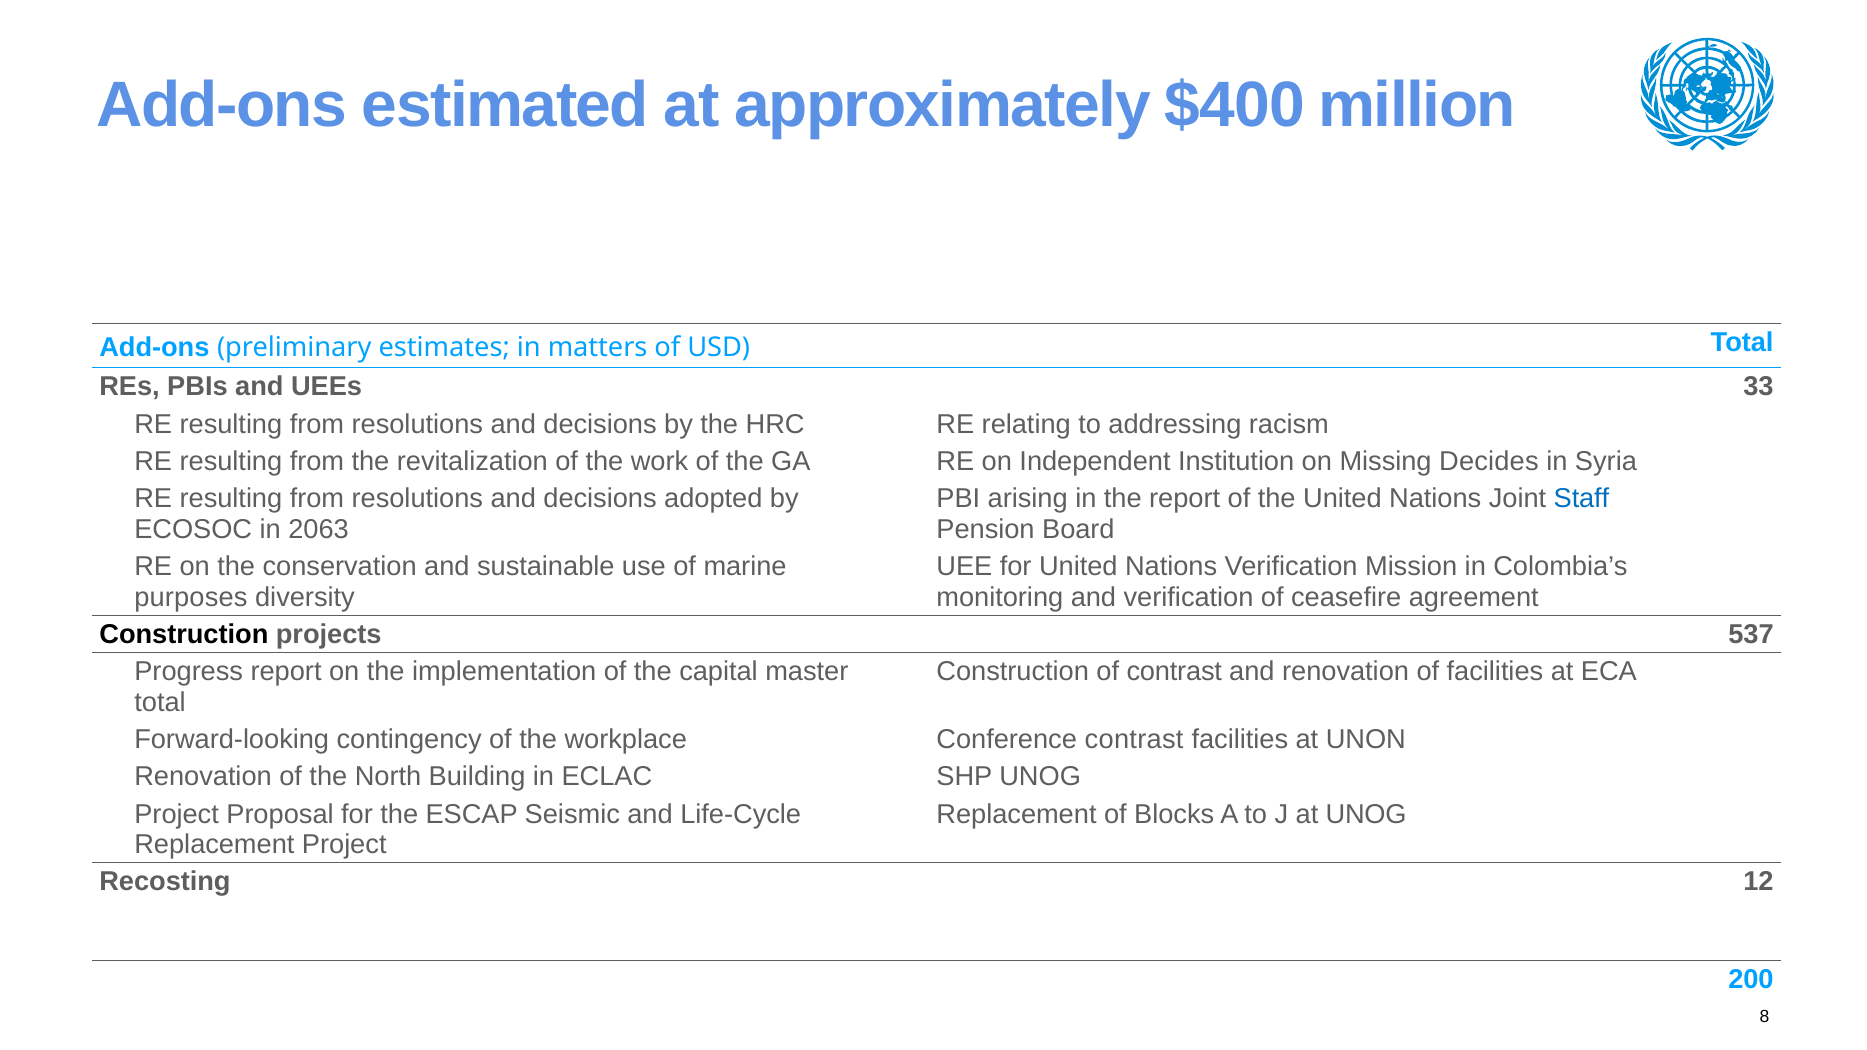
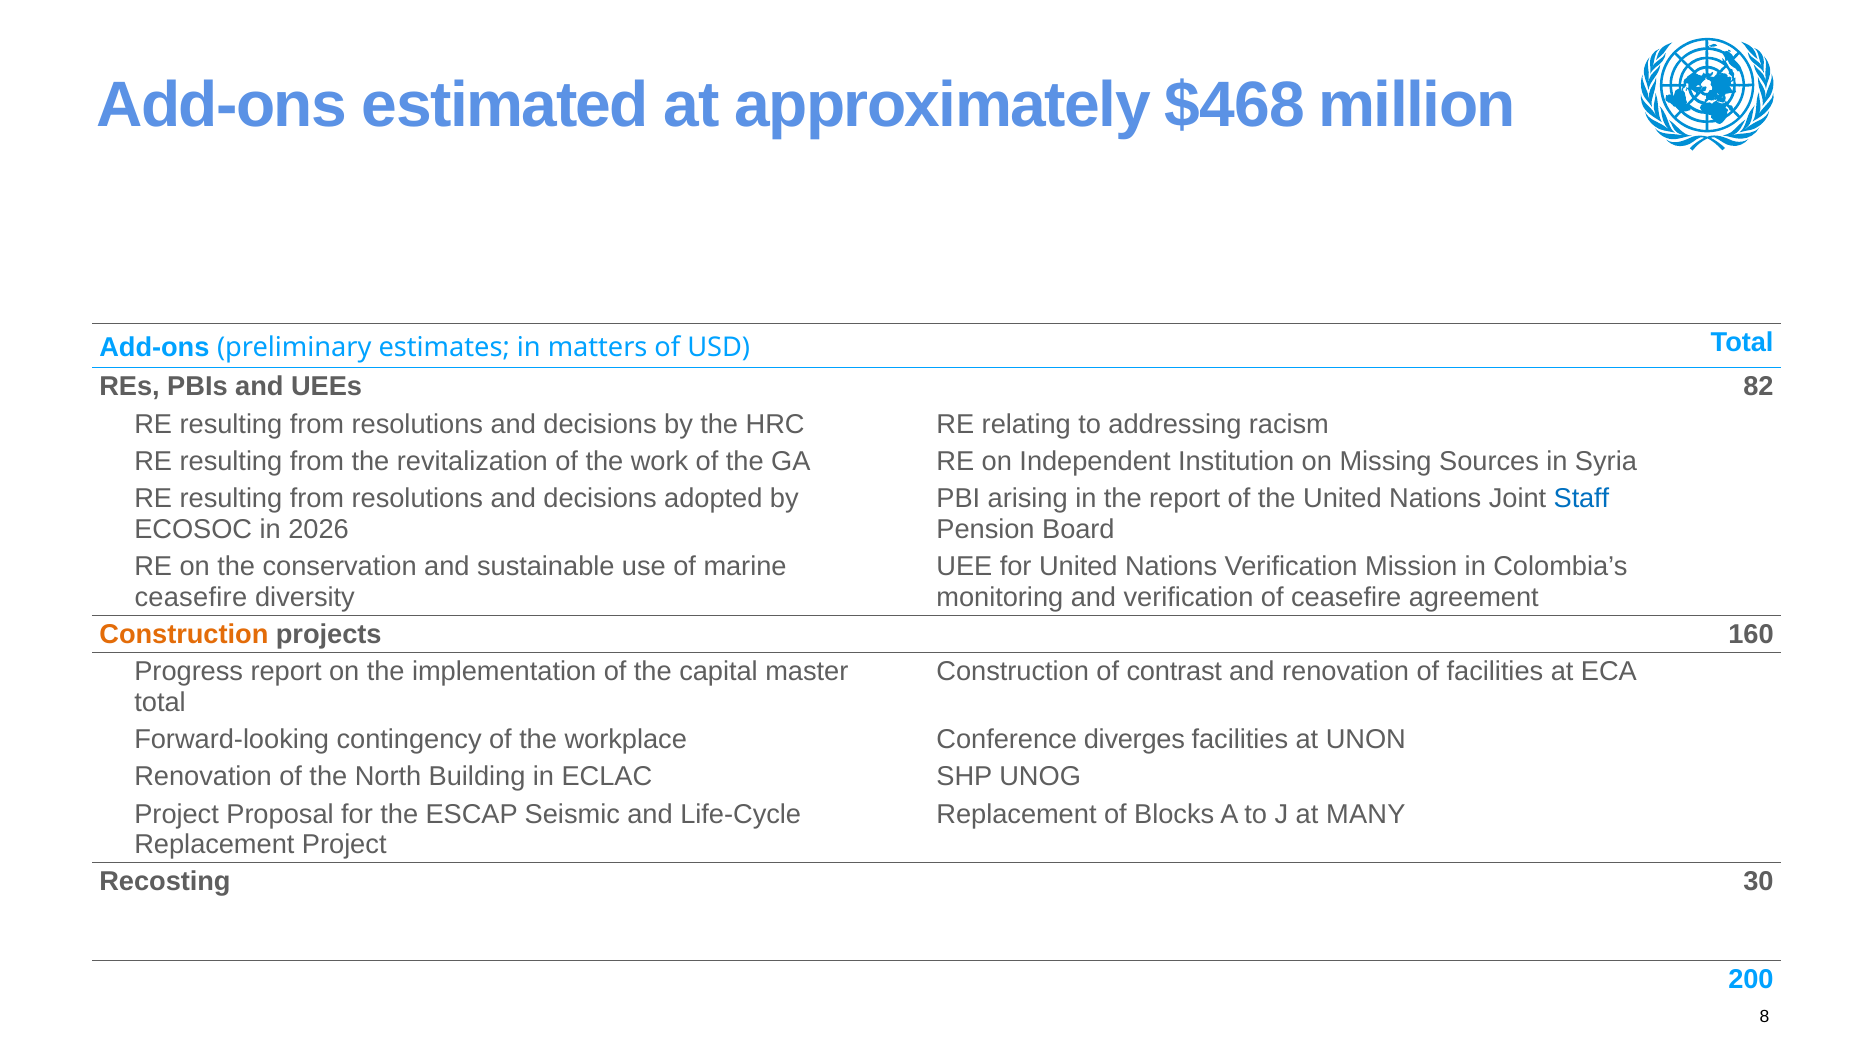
$400: $400 -> $468
33: 33 -> 82
Decides: Decides -> Sources
2063: 2063 -> 2026
purposes at (191, 597): purposes -> ceasefire
Construction at (184, 635) colour: black -> orange
537: 537 -> 160
Conference contrast: contrast -> diverges
at UNOG: UNOG -> MANY
12: 12 -> 30
